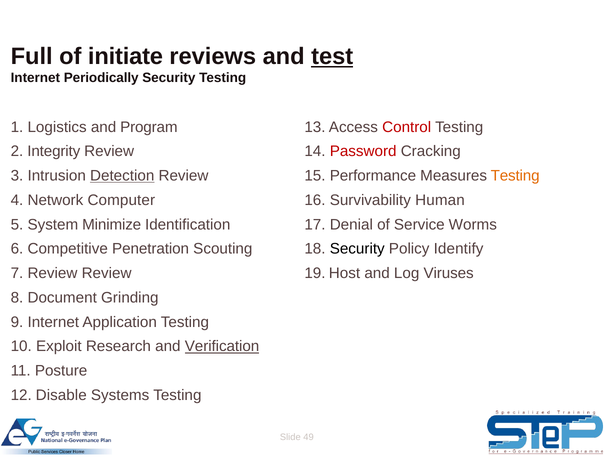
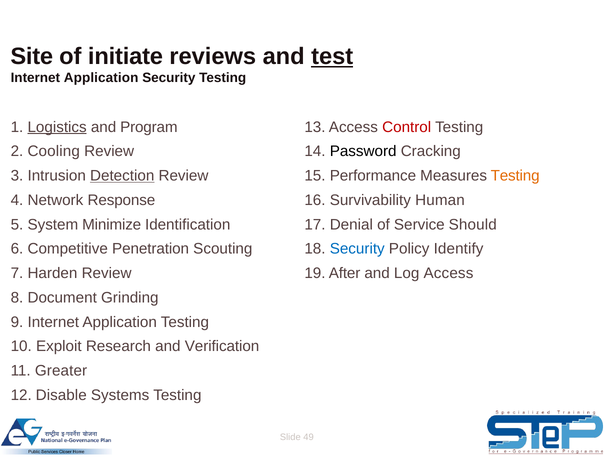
Full: Full -> Site
Periodically at (101, 78): Periodically -> Application
Logistics underline: none -> present
Integrity: Integrity -> Cooling
Password colour: red -> black
Computer: Computer -> Response
Worms: Worms -> Should
Security at (357, 249) colour: black -> blue
7 Review: Review -> Harden
Host: Host -> After
Log Viruses: Viruses -> Access
Verification underline: present -> none
Posture: Posture -> Greater
